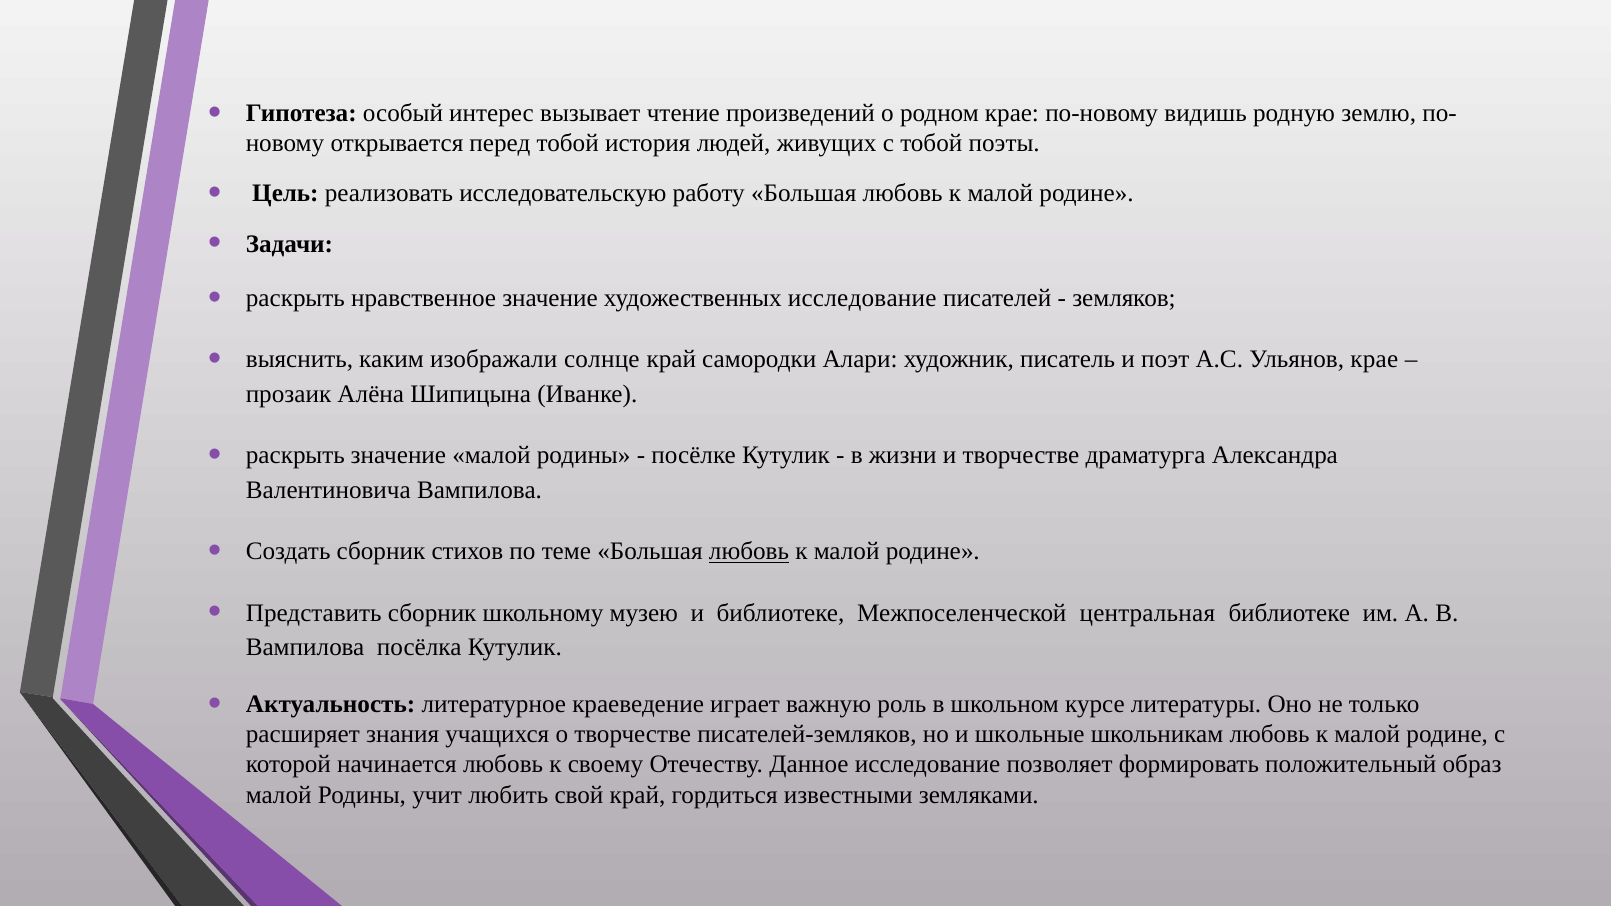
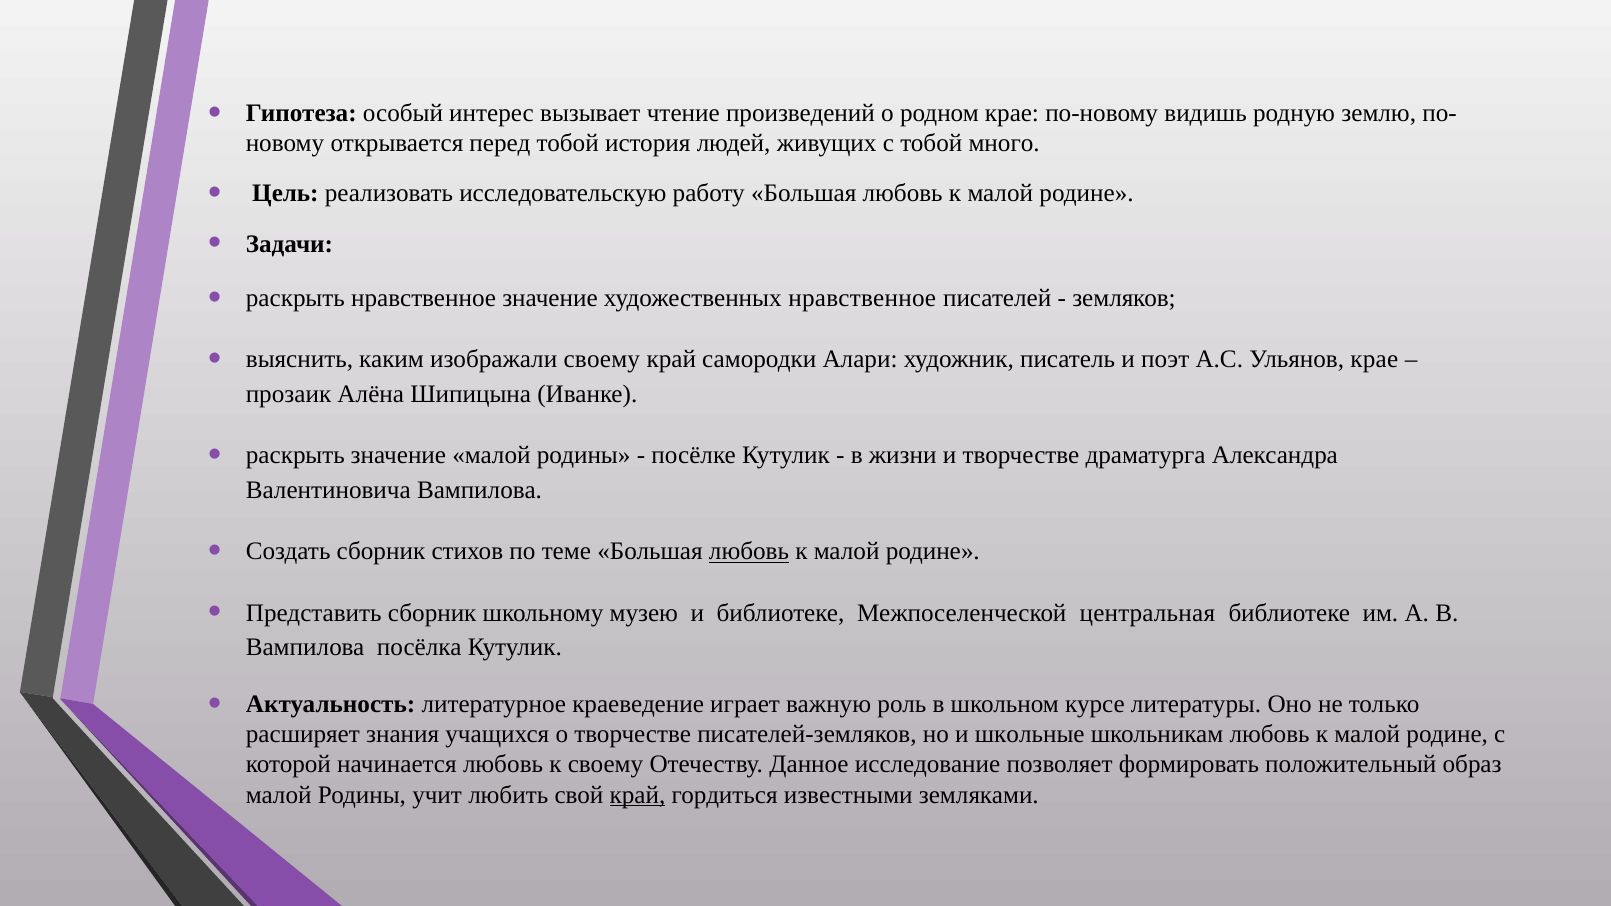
поэты: поэты -> много
художественных исследование: исследование -> нравственное
изображали солнце: солнце -> своему
край at (638, 795) underline: none -> present
